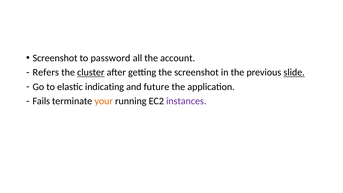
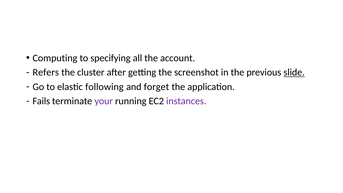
Screenshot at (55, 58): Screenshot -> Computing
password: password -> specifying
cluster underline: present -> none
indicating: indicating -> following
future: future -> forget
your colour: orange -> purple
